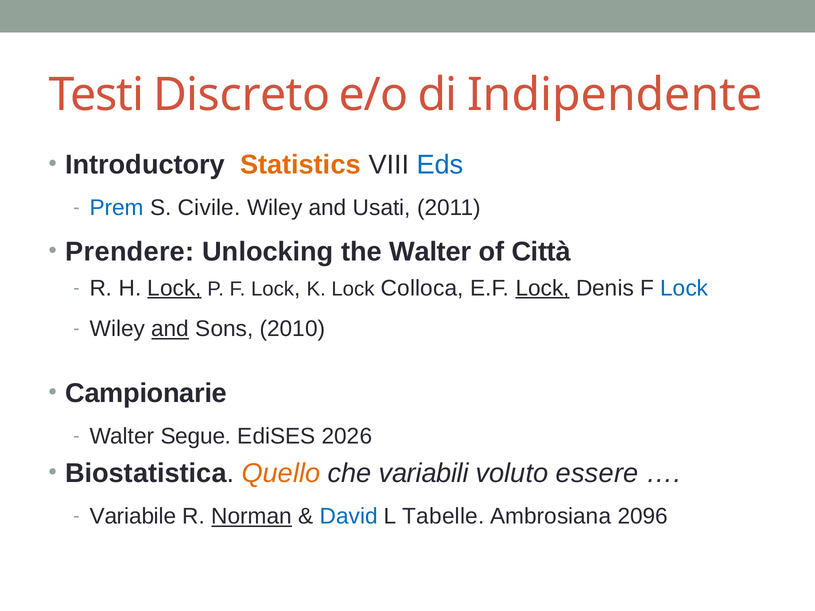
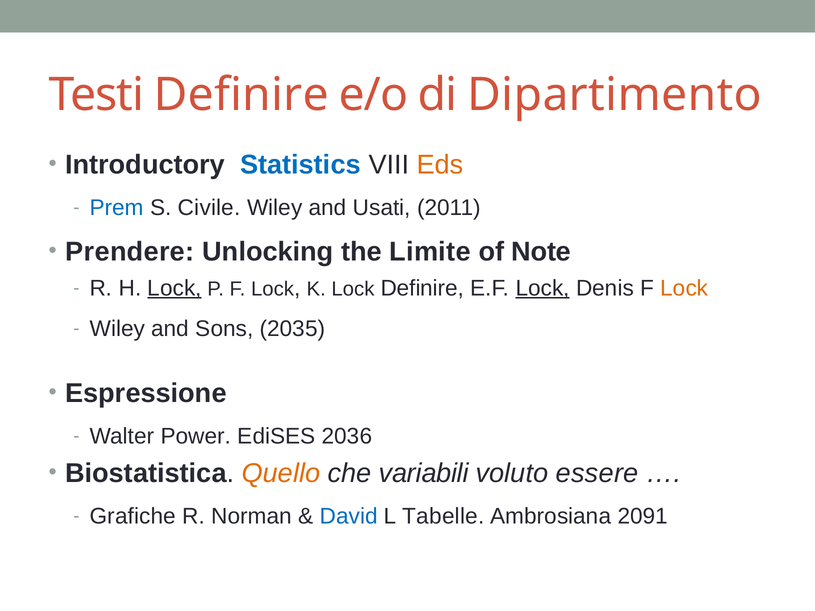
Testi Discreto: Discreto -> Definire
Indipendente: Indipendente -> Dipartimento
Statistics colour: orange -> blue
Eds colour: blue -> orange
the Walter: Walter -> Limite
Città: Città -> Note
Lock Colloca: Colloca -> Definire
Lock at (684, 288) colour: blue -> orange
and at (170, 329) underline: present -> none
2010: 2010 -> 2035
Campionarie: Campionarie -> Espressione
Segue: Segue -> Power
2026: 2026 -> 2036
Variabile: Variabile -> Grafiche
Norman underline: present -> none
2096: 2096 -> 2091
